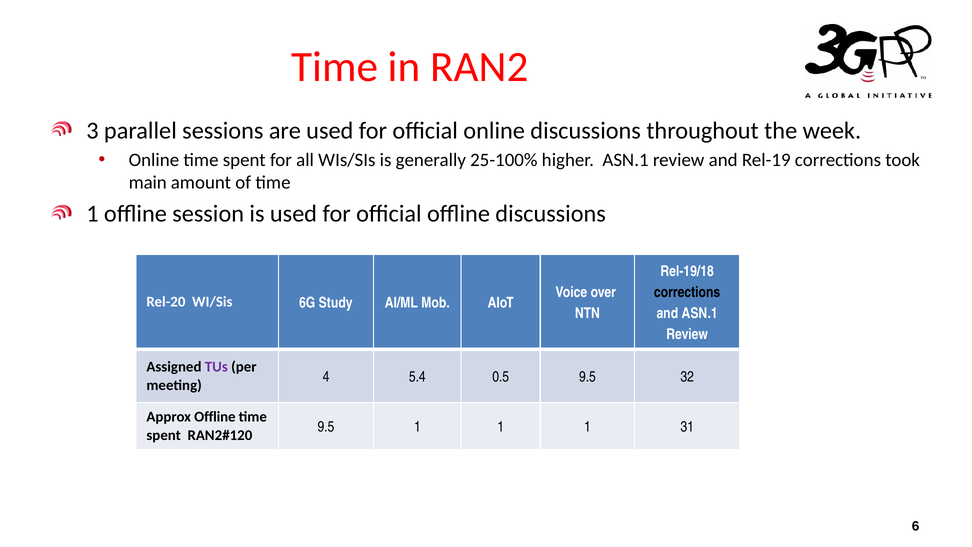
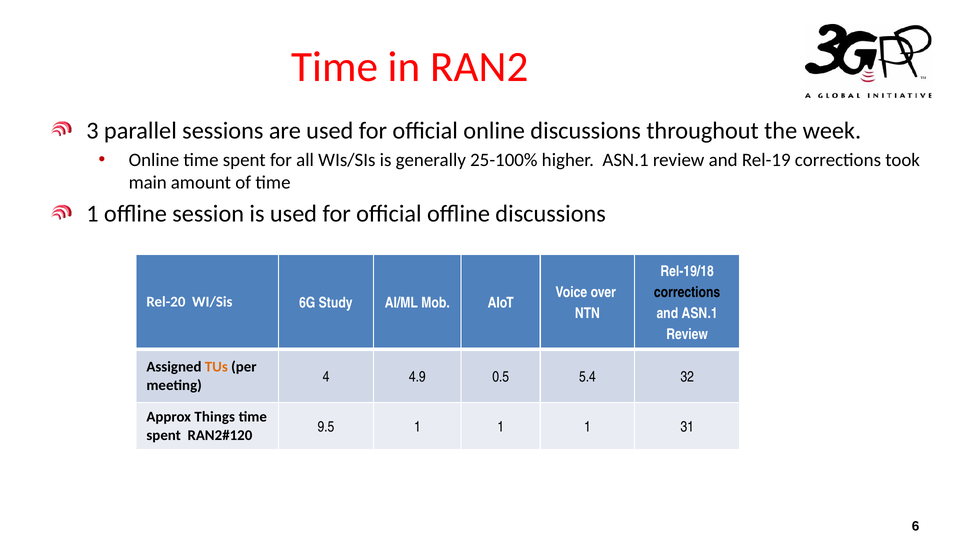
TUs colour: purple -> orange
5.4: 5.4 -> 4.9
0.5 9.5: 9.5 -> 5.4
Approx Offline: Offline -> Things
